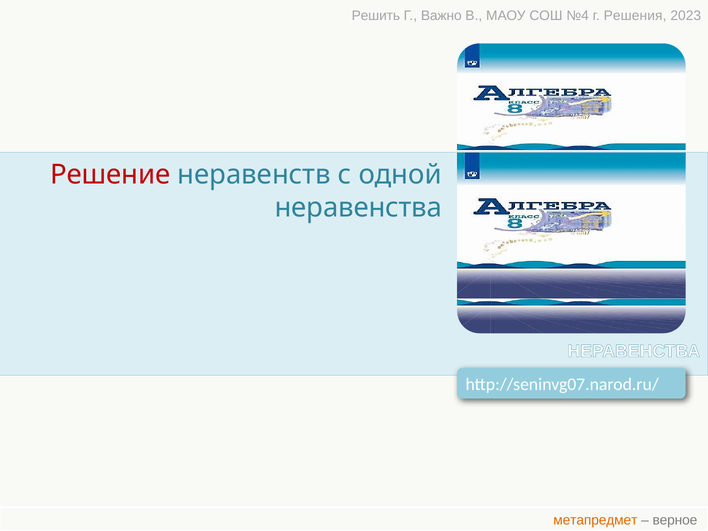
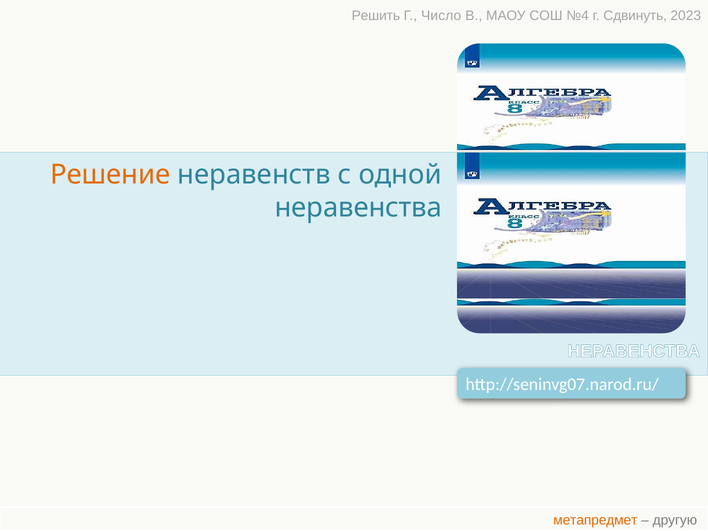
Важно: Важно -> Число
Решения: Решения -> Сдвинуть
Решение colour: red -> orange
верное: верное -> другую
